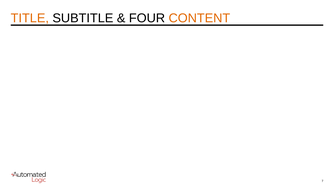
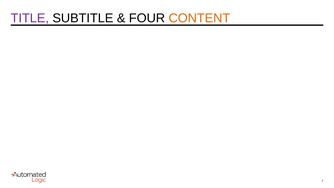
TITLE colour: orange -> purple
